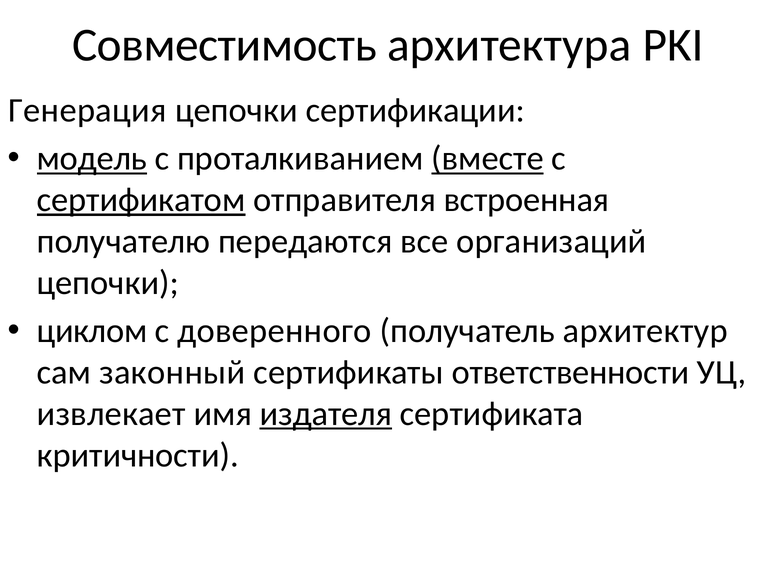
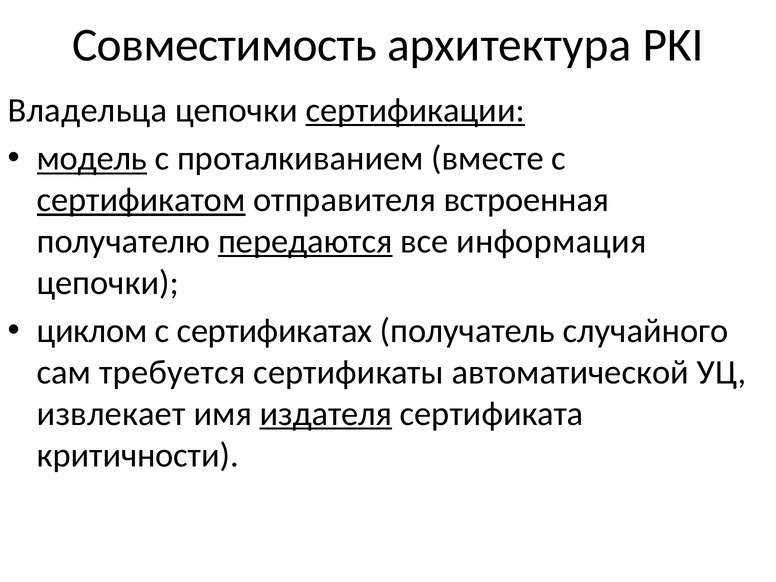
Генерация: Генерация -> Владельца
сертификации underline: none -> present
вместе underline: present -> none
передаются underline: none -> present
организаций: организаций -> информация
доверенного: доверенного -> сертификатах
архитектур: архитектур -> случайного
законный: законный -> требуется
ответственности: ответственности -> автоматической
